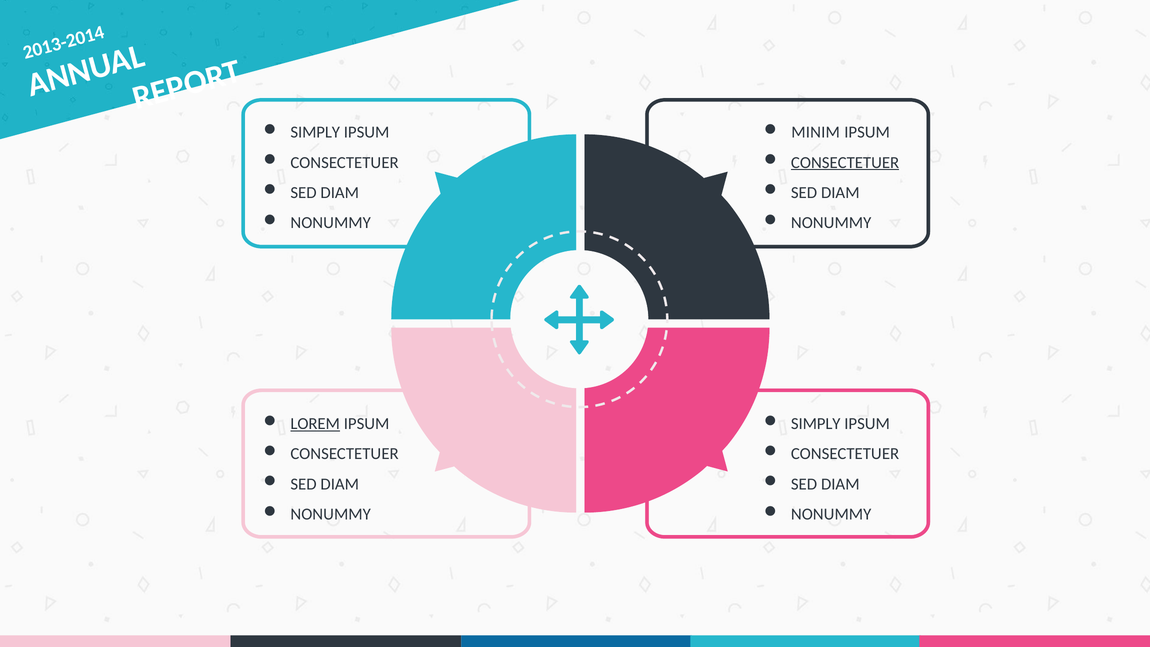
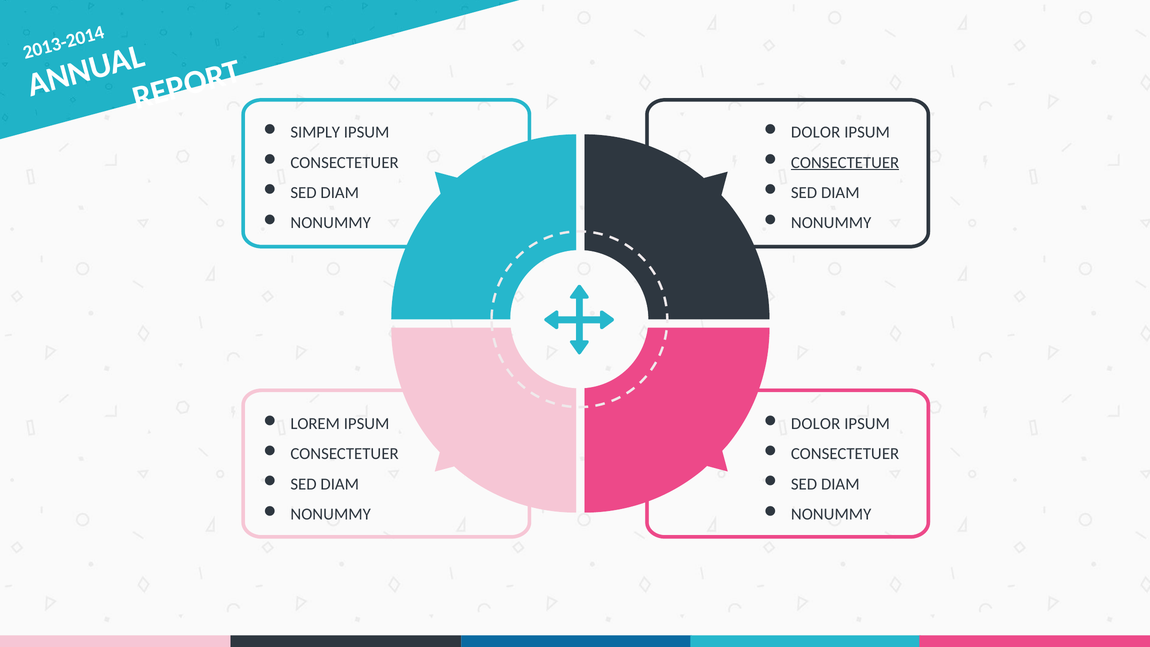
MINIM at (816, 132): MINIM -> DOLOR
LOREM underline: present -> none
SIMPLY at (816, 424): SIMPLY -> DOLOR
